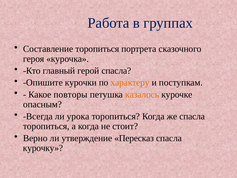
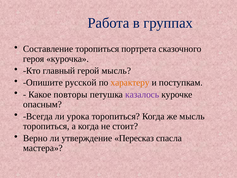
герой спасла: спасла -> мысль
курочки: курочки -> русской
казалось colour: orange -> purple
же спасла: спасла -> мысль
курочку: курочку -> мастера
